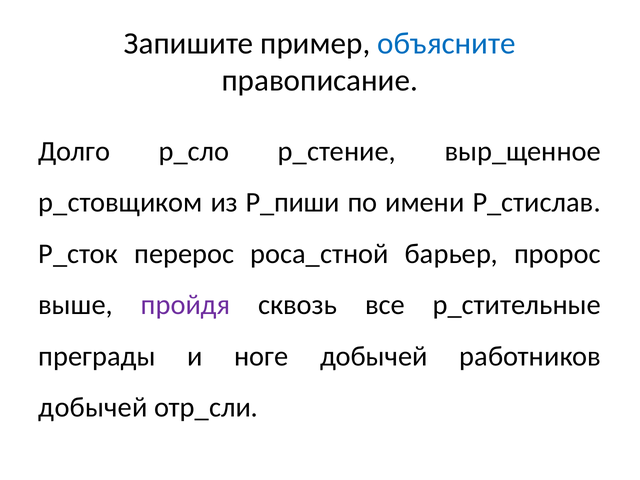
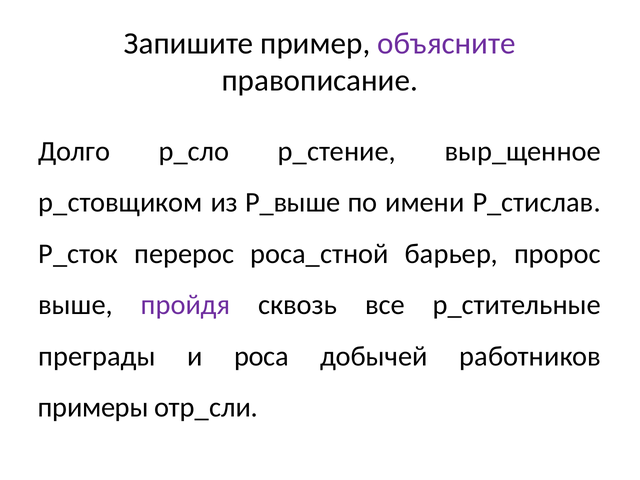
объясните colour: blue -> purple
Р_пиши: Р_пиши -> Р_выше
ноге: ноге -> роса
добычей at (93, 407): добычей -> примеры
